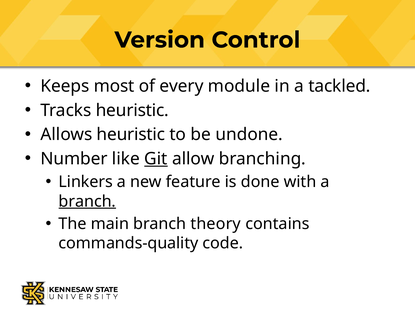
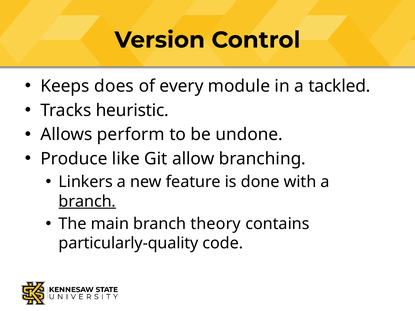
most: most -> does
Allows heuristic: heuristic -> perform
Number: Number -> Produce
Git underline: present -> none
commands-quality: commands-quality -> particularly-quality
